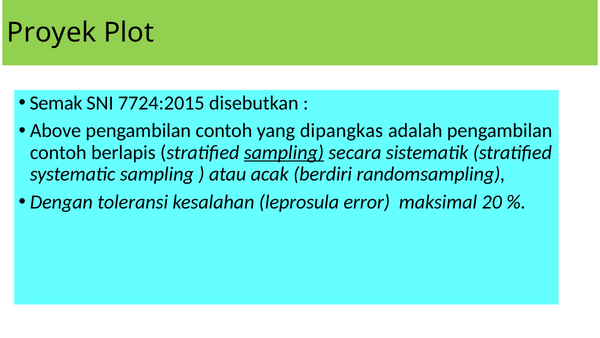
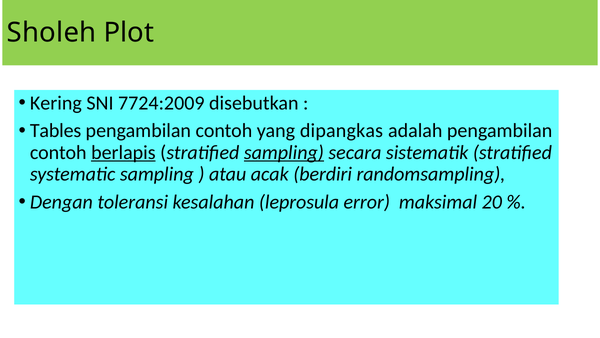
Proyek: Proyek -> Sholeh
Semak: Semak -> Kering
7724:2015: 7724:2015 -> 7724:2009
Above: Above -> Tables
berlapis underline: none -> present
